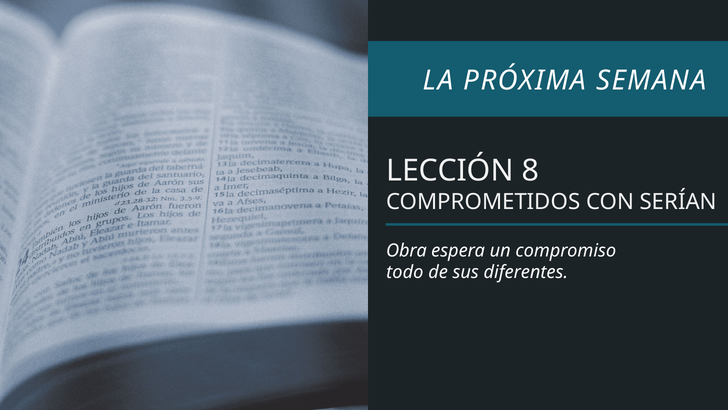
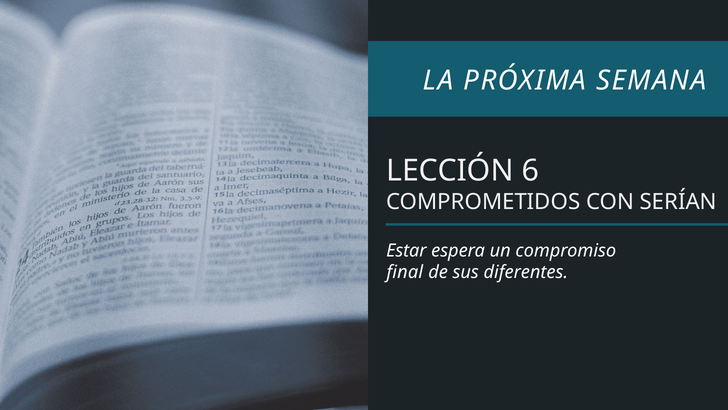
8: 8 -> 6
Obra: Obra -> Estar
todo: todo -> final
